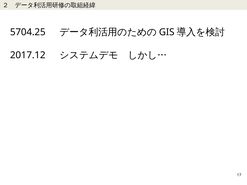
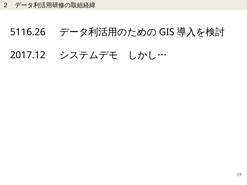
5704.25: 5704.25 -> 5116.26
